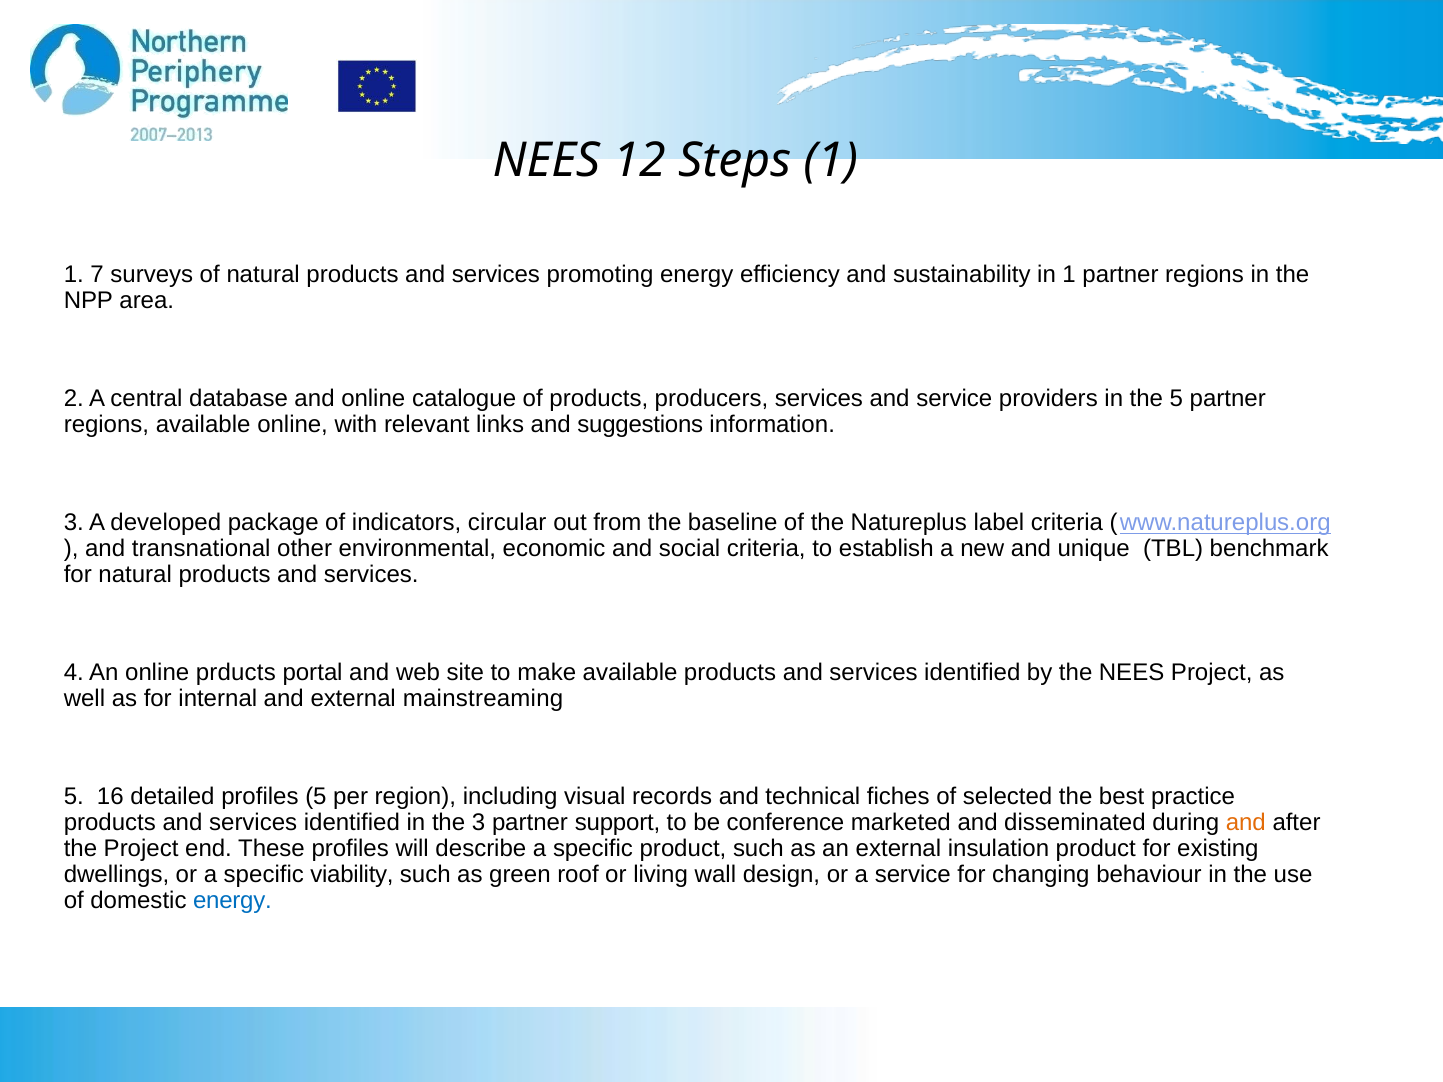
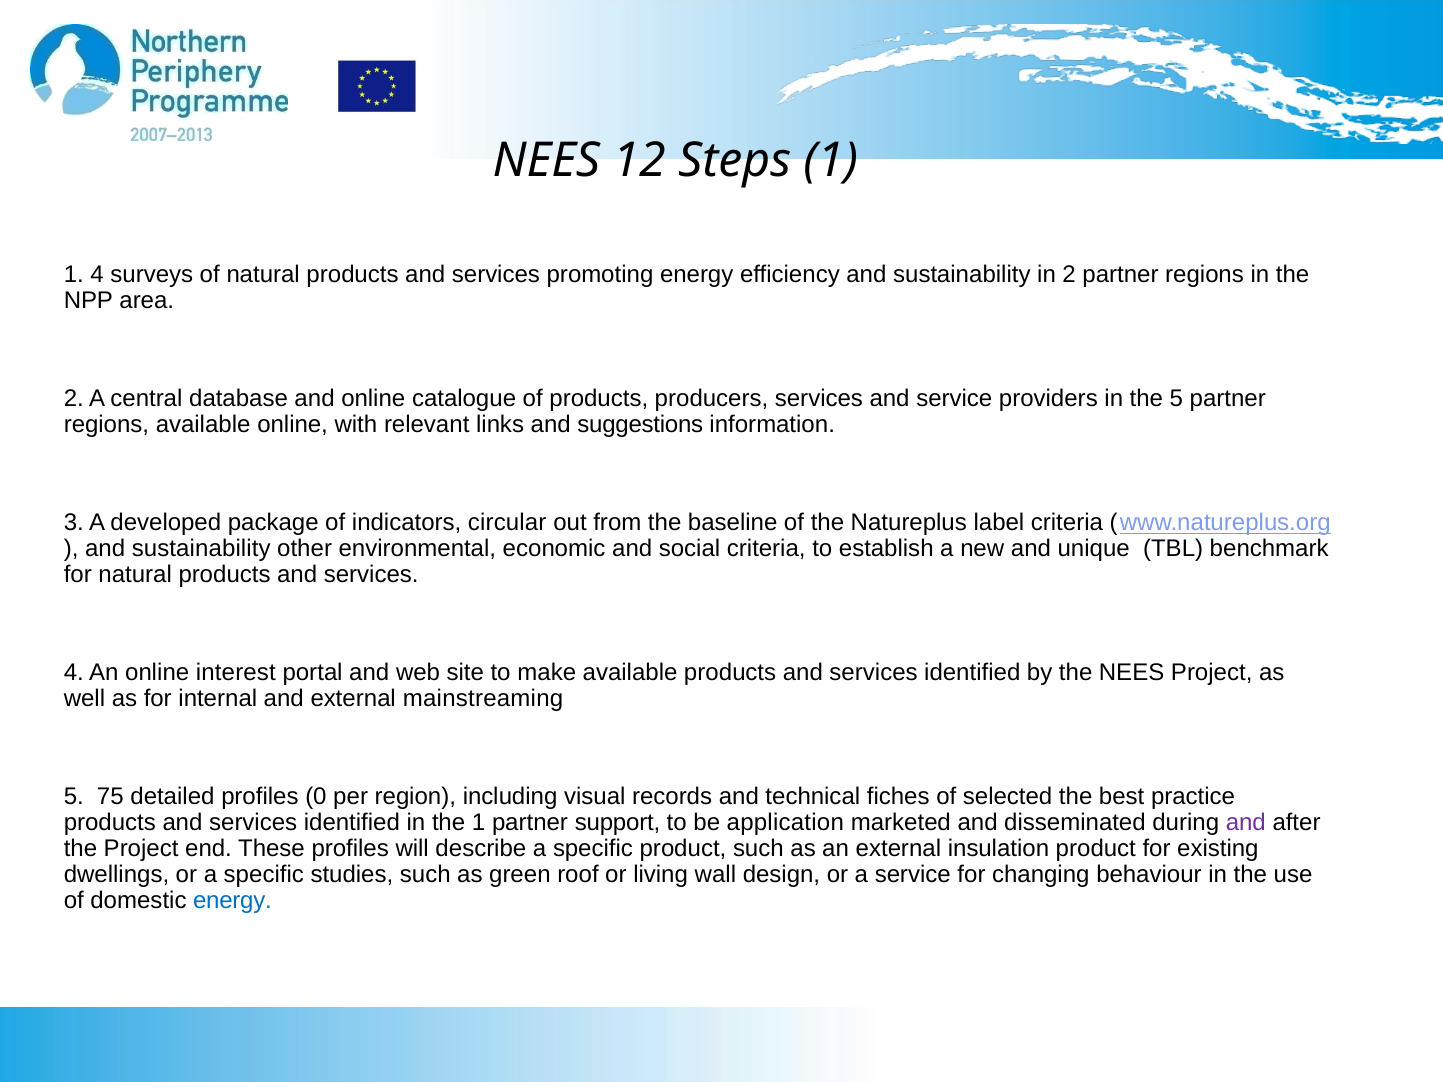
1 7: 7 -> 4
in 1: 1 -> 2
transnational at (201, 549): transnational -> sustainability
prducts: prducts -> interest
16: 16 -> 75
profiles 5: 5 -> 0
the 3: 3 -> 1
conference: conference -> application
and at (1246, 823) colour: orange -> purple
viability: viability -> studies
